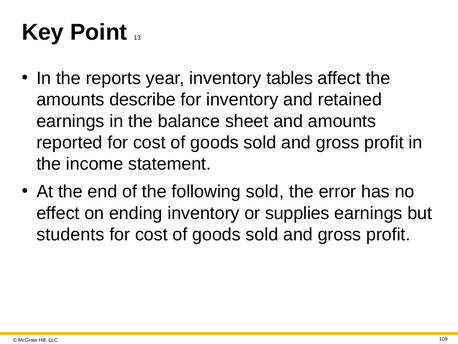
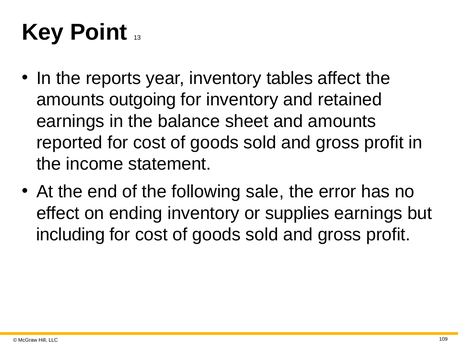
describe: describe -> outgoing
following sold: sold -> sale
students: students -> including
